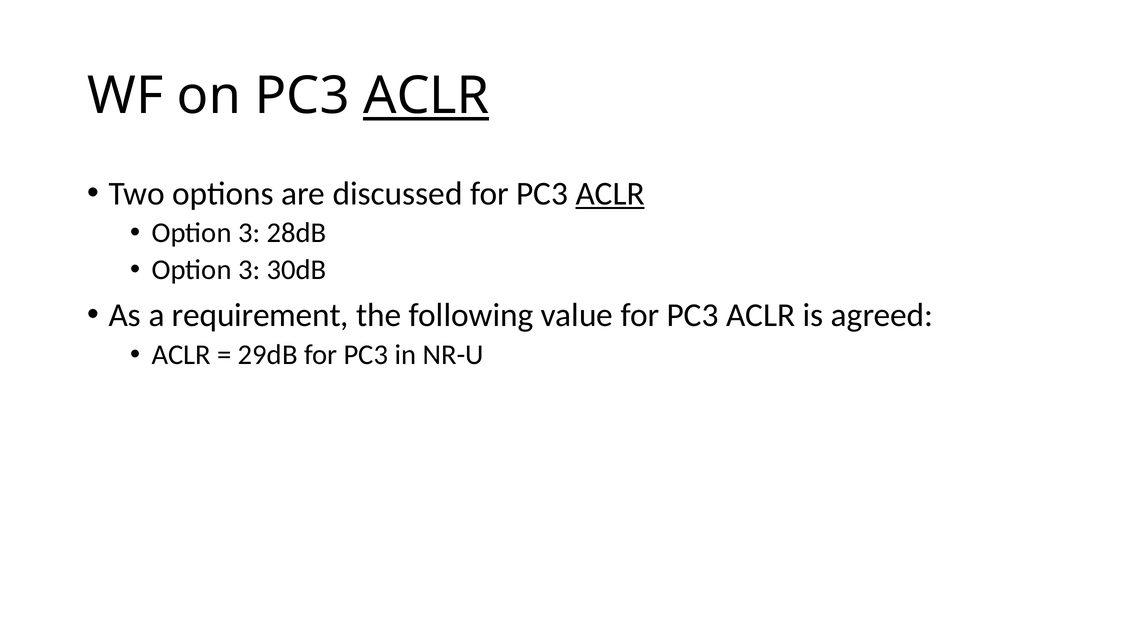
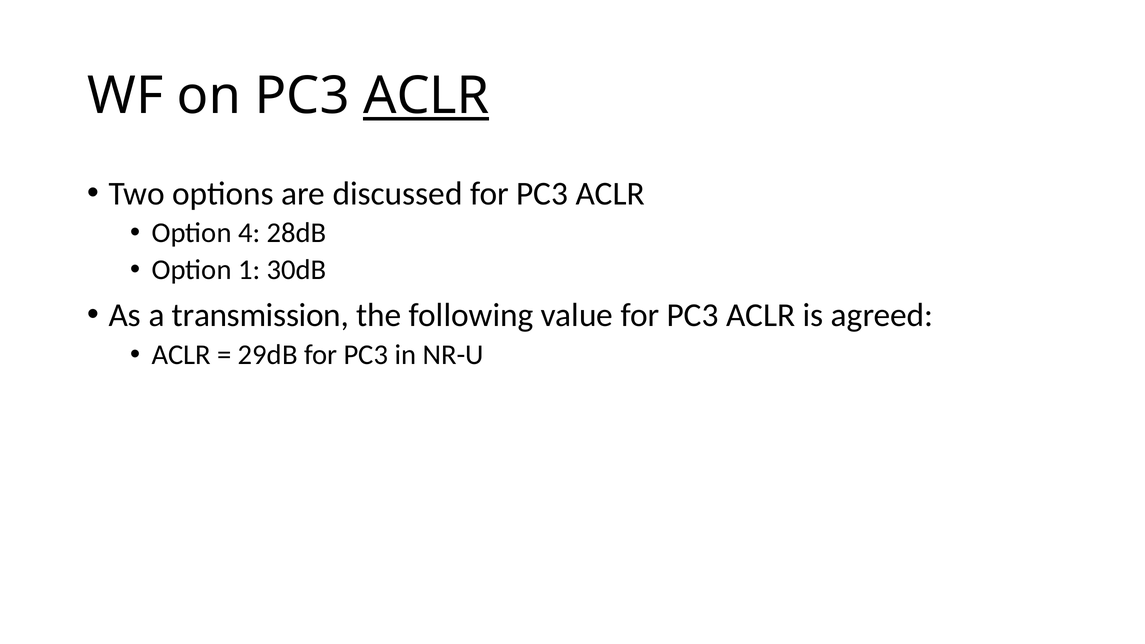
ACLR at (610, 194) underline: present -> none
3 at (249, 233): 3 -> 4
3 at (249, 270): 3 -> 1
requirement: requirement -> transmission
